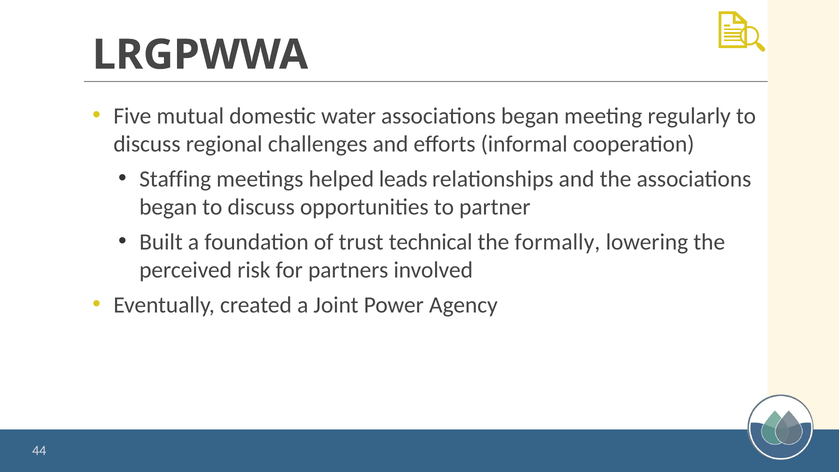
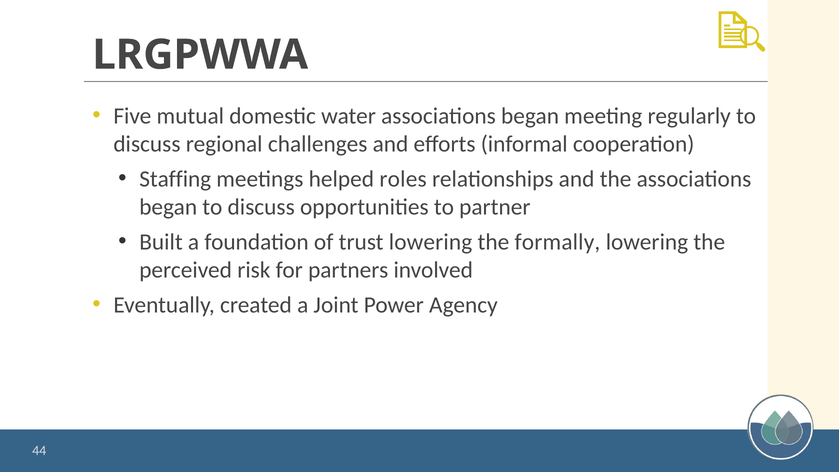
leads: leads -> roles
trust technical: technical -> lowering
